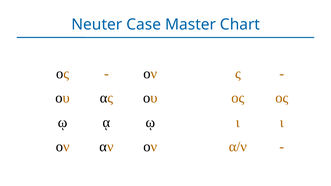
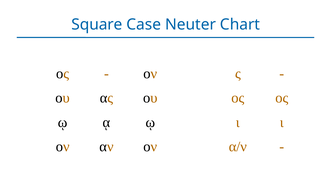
Neuter: Neuter -> Square
Master: Master -> Neuter
